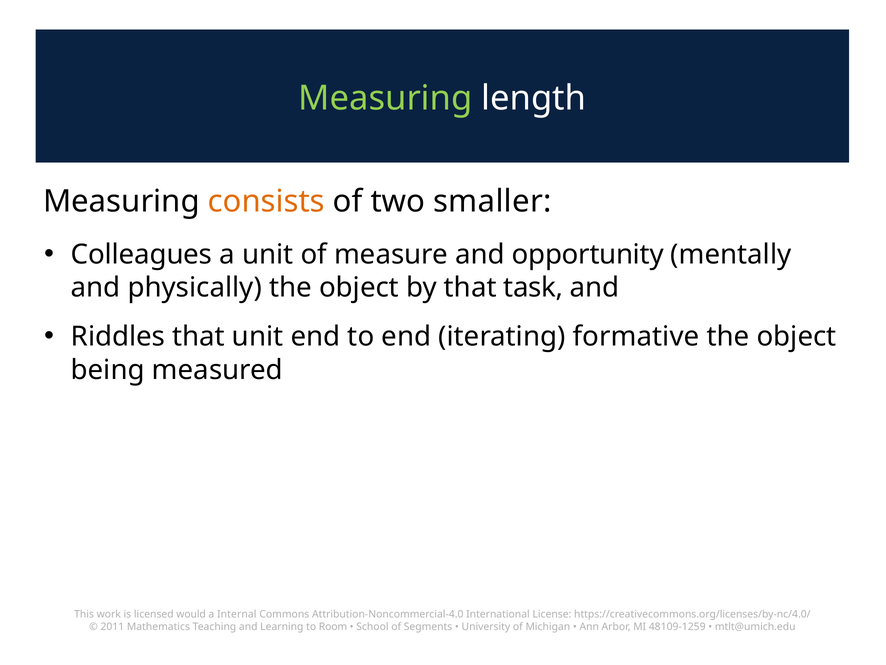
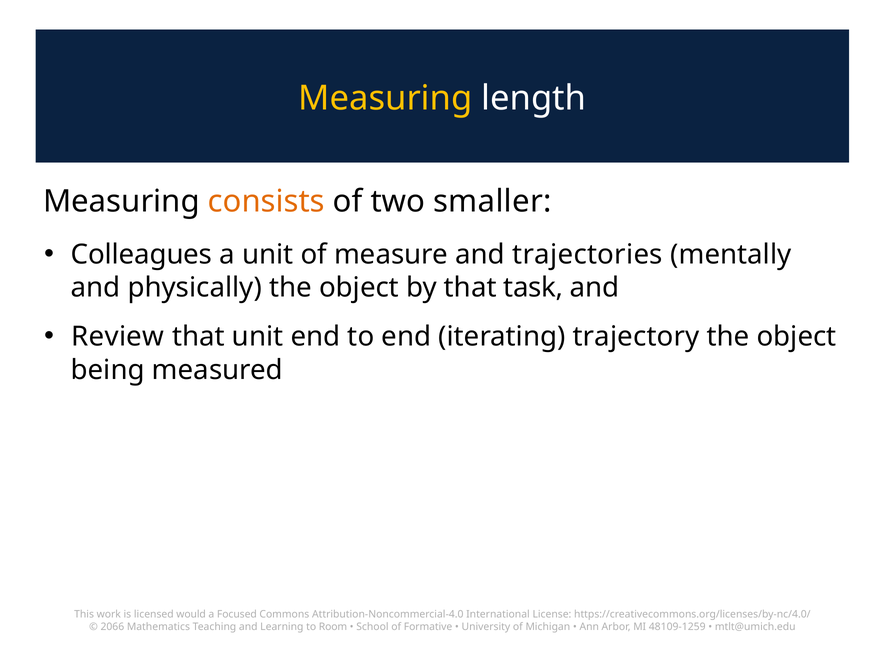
Measuring at (385, 98) colour: light green -> yellow
opportunity: opportunity -> trajectories
Riddles: Riddles -> Review
formative: formative -> trajectory
Internal: Internal -> Focused
2011: 2011 -> 2066
Segments: Segments -> Formative
